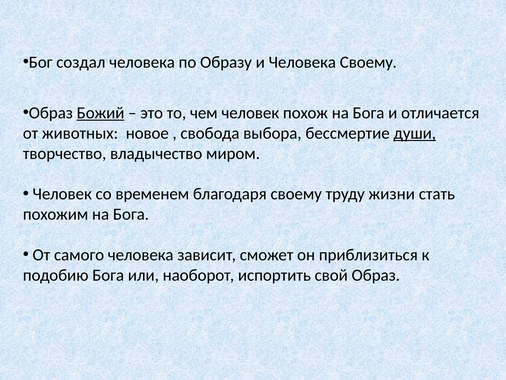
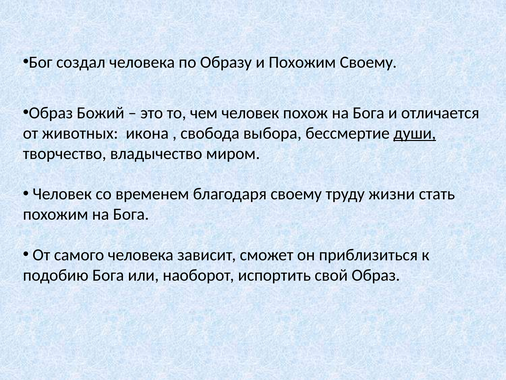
и Человека: Человека -> Похожим
Божий underline: present -> none
новое: новое -> икона
